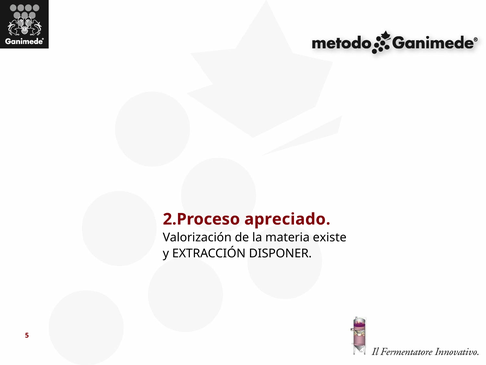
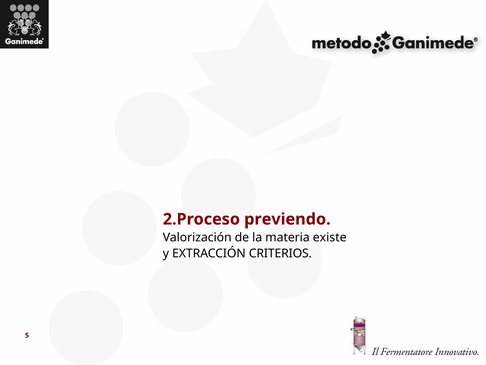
apreciado: apreciado -> previendo
DISPONER: DISPONER -> CRITERIOS
